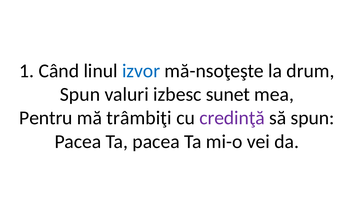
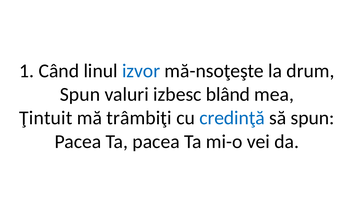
sunet: sunet -> blând
Pentru: Pentru -> Ţintuit
credinţă colour: purple -> blue
